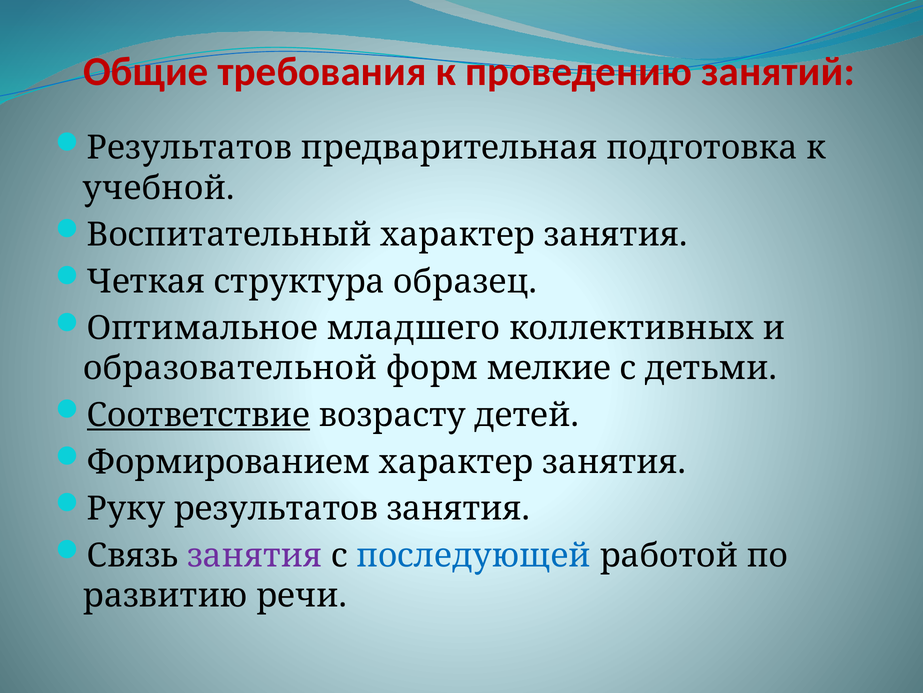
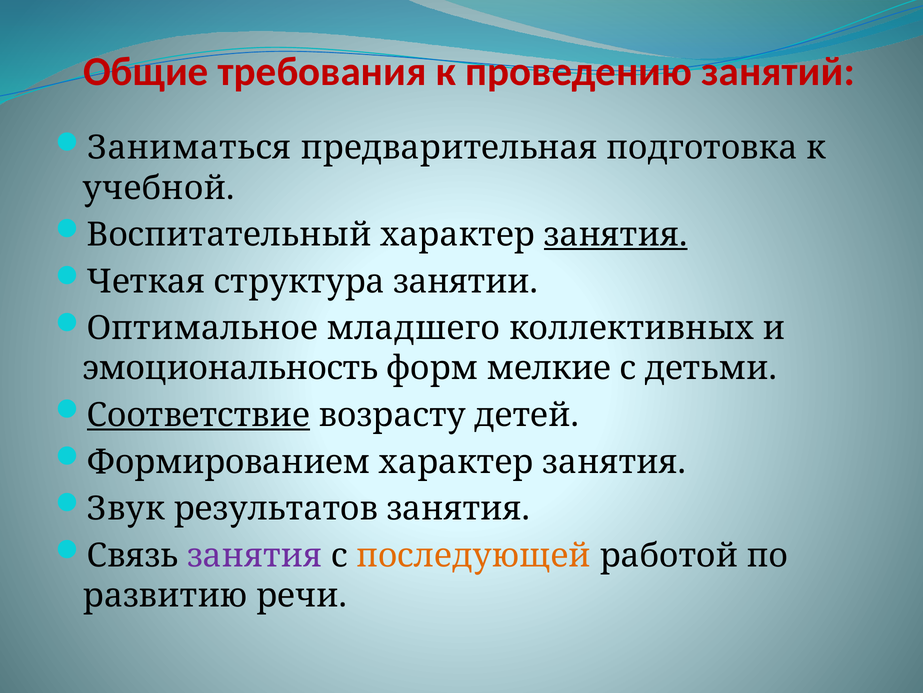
Результатов at (189, 148): Результатов -> Заниматься
занятия at (616, 235) underline: none -> present
образец: образец -> занятии
образовательной: образовательной -> эмоциональность
Руку: Руку -> Звук
последующей colour: blue -> orange
